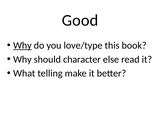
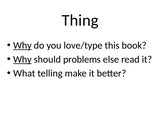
Good: Good -> Thing
Why at (22, 59) underline: none -> present
character: character -> problems
